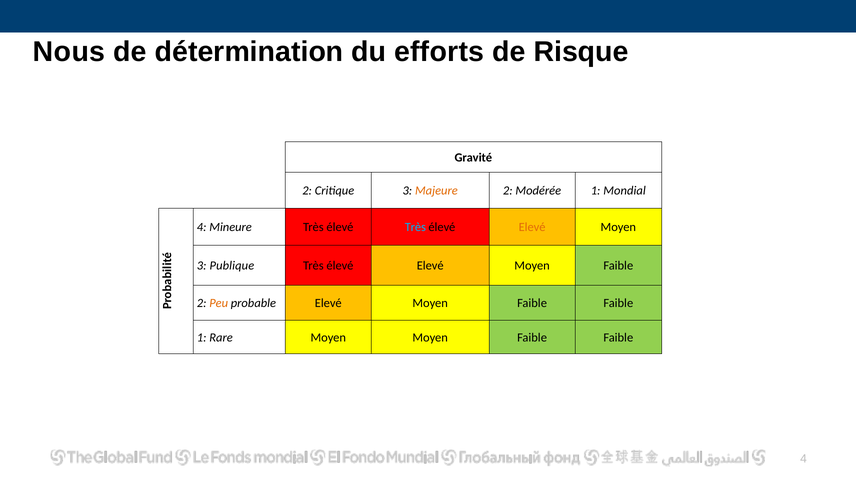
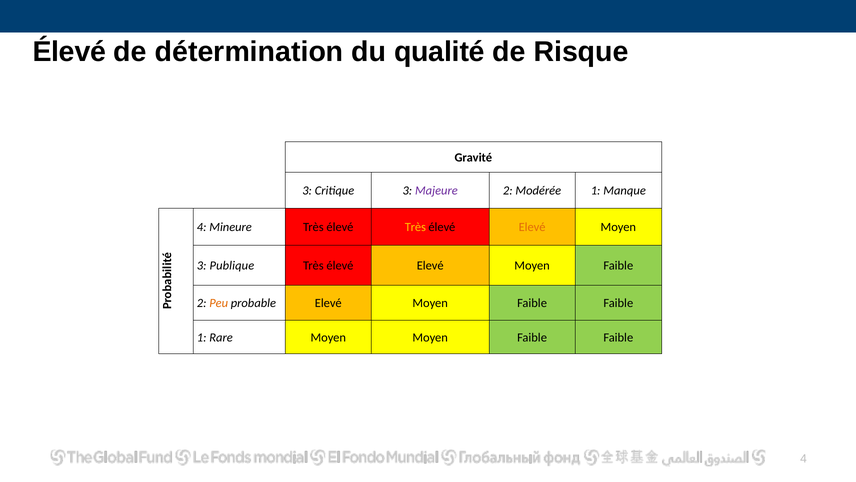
Nous at (69, 52): Nous -> Élevé
efforts: efforts -> qualité
2 at (307, 191): 2 -> 3
Majeure colour: orange -> purple
Mondial: Mondial -> Manque
Très at (415, 227) colour: light blue -> yellow
